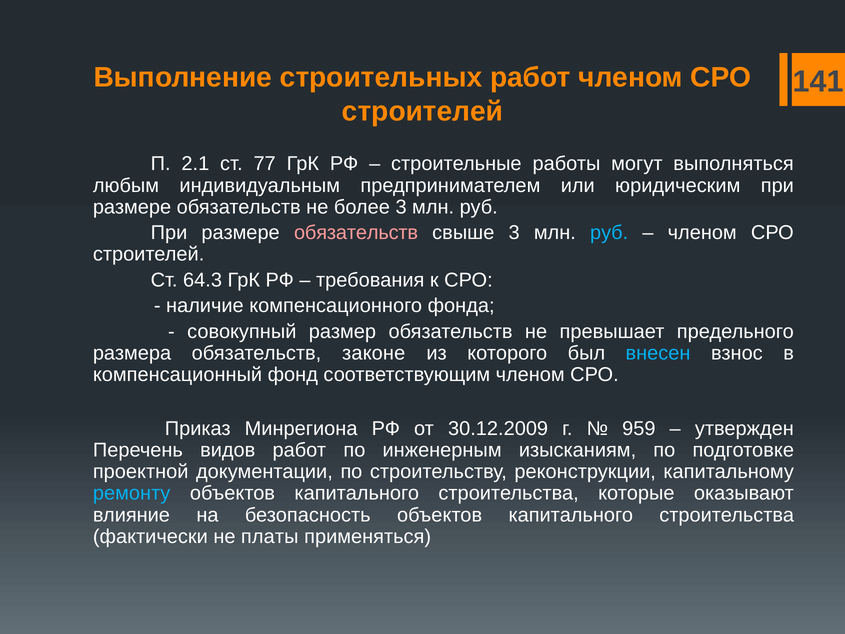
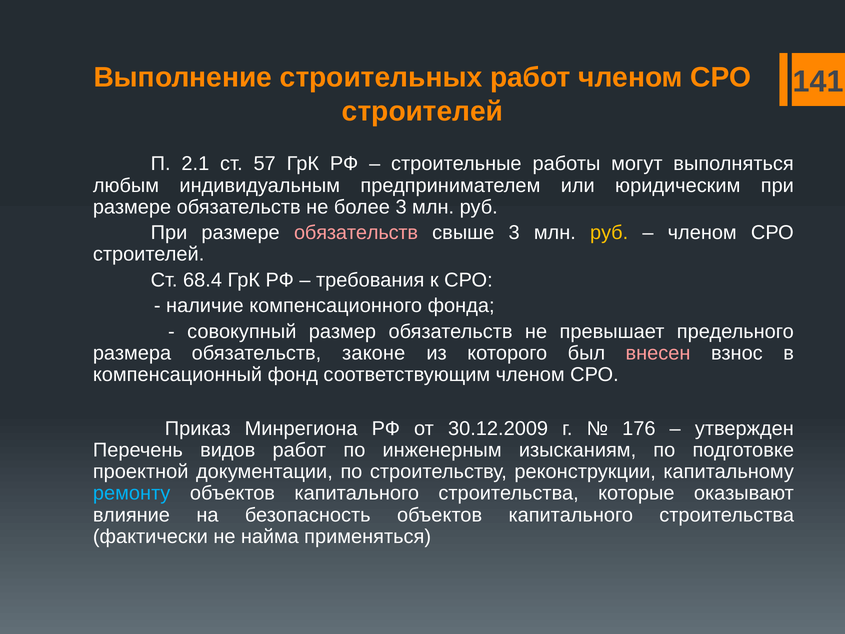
77: 77 -> 57
руб at (609, 233) colour: light blue -> yellow
64.3: 64.3 -> 68.4
внесен colour: light blue -> pink
959: 959 -> 176
платы: платы -> найма
